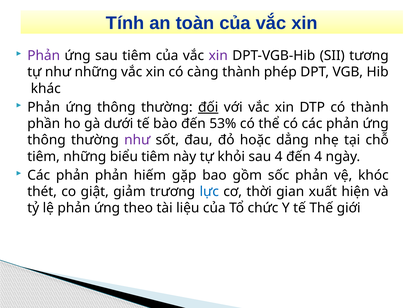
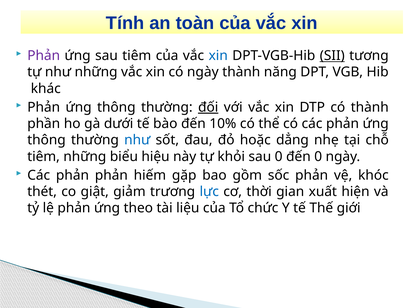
xin at (218, 56) colour: purple -> blue
SII underline: none -> present
có càng: càng -> ngày
phép: phép -> năng
53%: 53% -> 10%
như at (137, 140) colour: purple -> blue
biểu tiêm: tiêm -> hiệu
sau 4: 4 -> 0
đến 4: 4 -> 0
